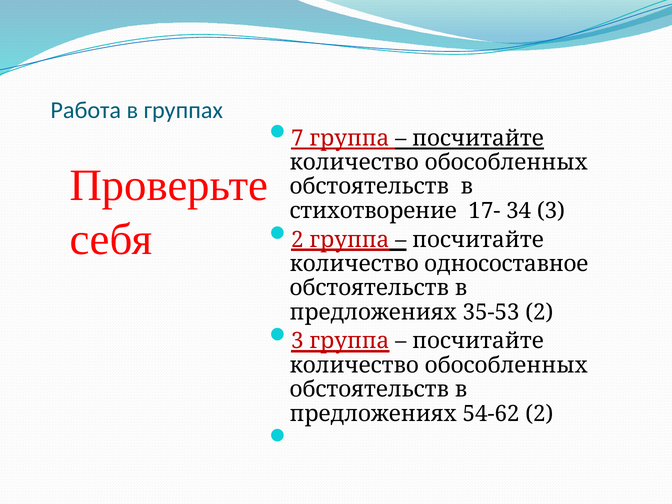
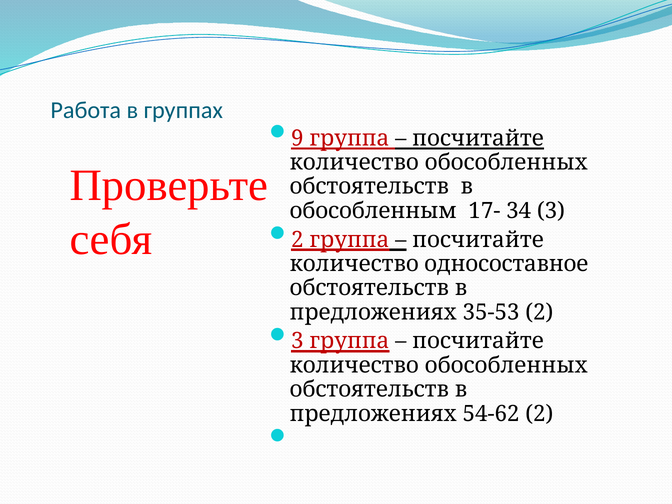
7: 7 -> 9
стихотворение: стихотворение -> обособленным
